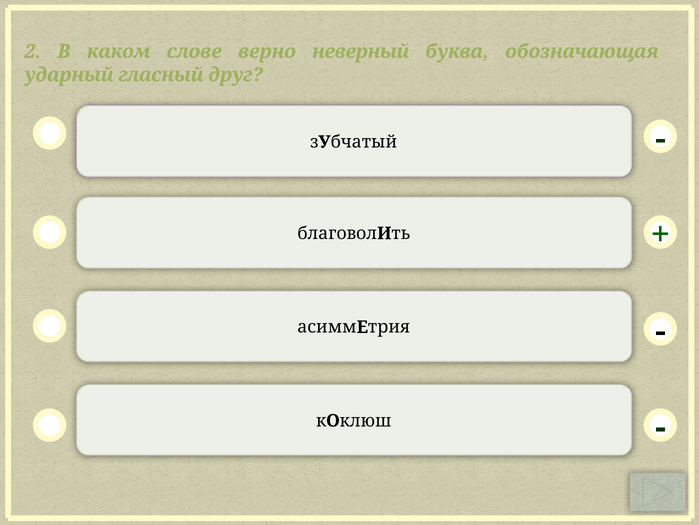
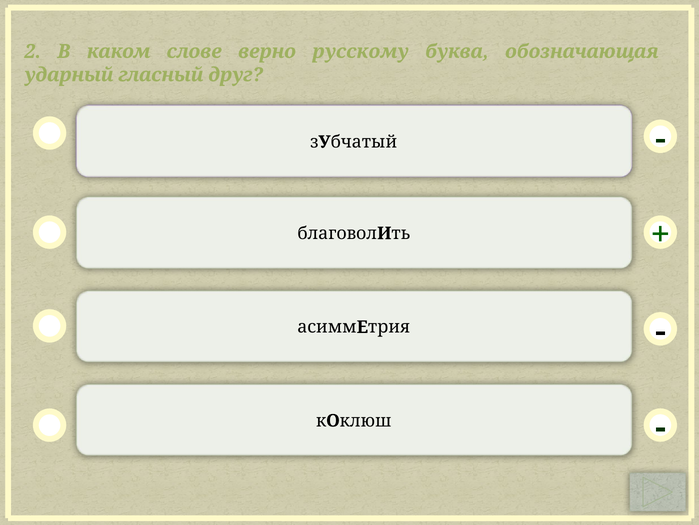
неверный: неверный -> русскому
